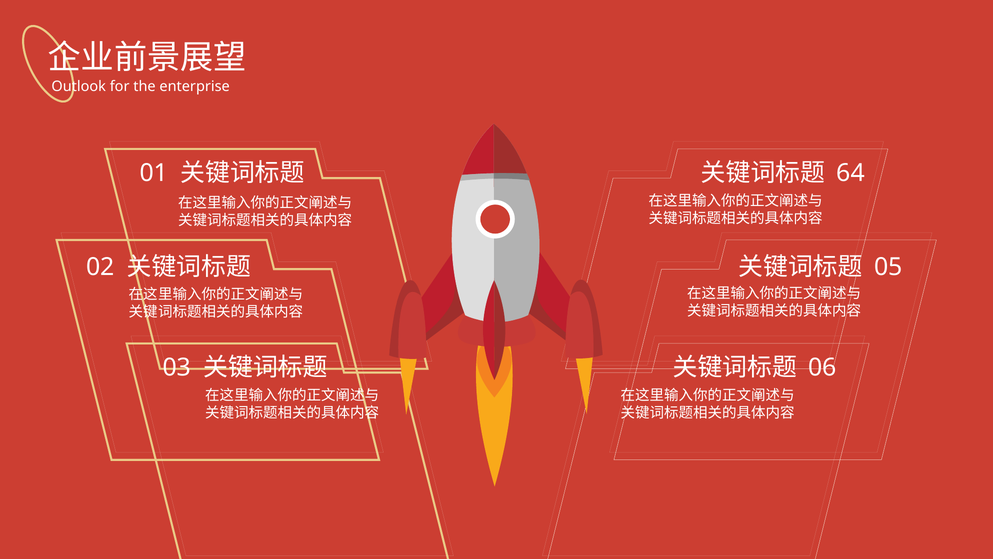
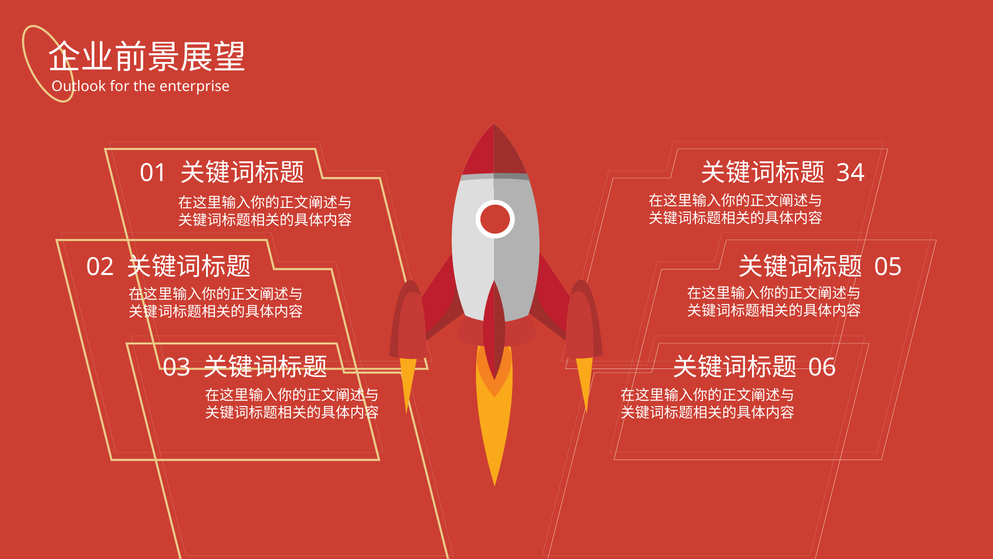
64: 64 -> 34
